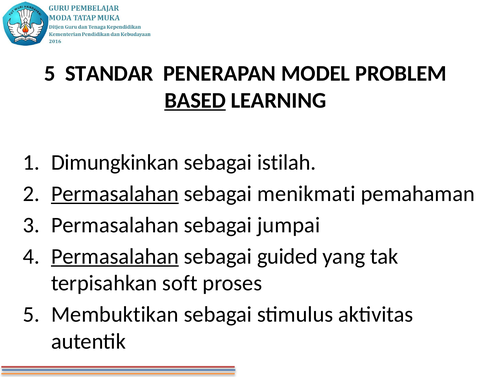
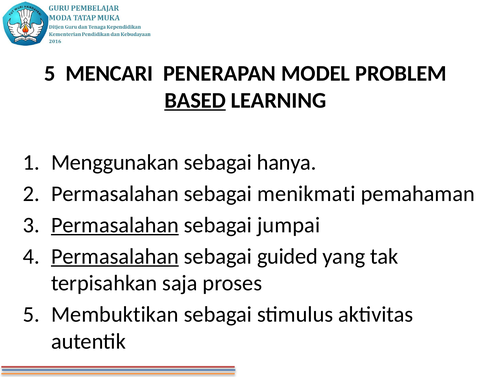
STANDAR: STANDAR -> MENCARI
Dimungkinkan: Dimungkinkan -> Menggunakan
istilah: istilah -> hanya
Permasalahan at (115, 194) underline: present -> none
Permasalahan at (115, 225) underline: none -> present
soft: soft -> saja
